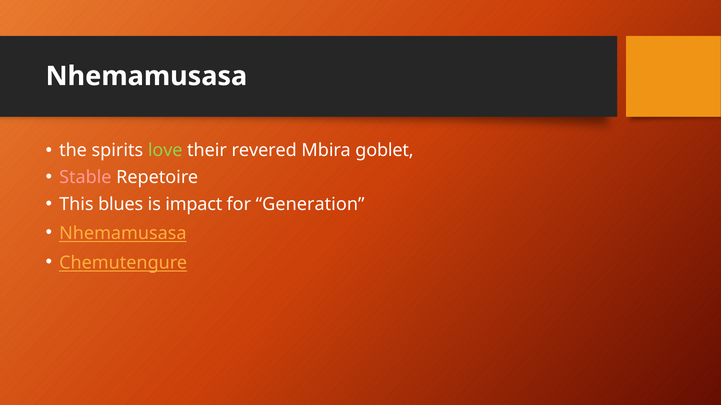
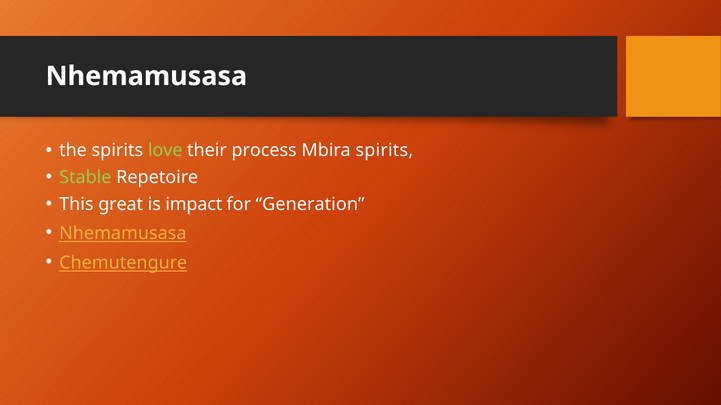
revered: revered -> process
Mbira goblet: goblet -> spirits
Stable colour: pink -> light green
blues: blues -> great
